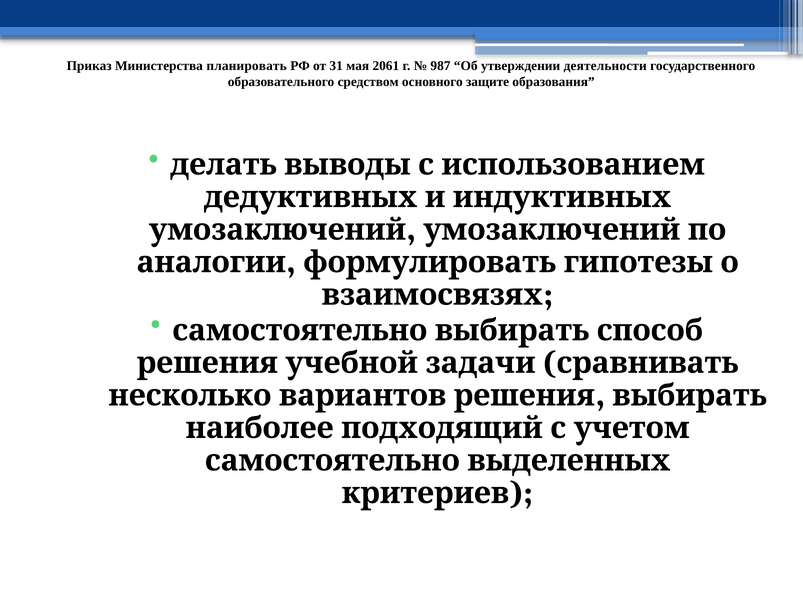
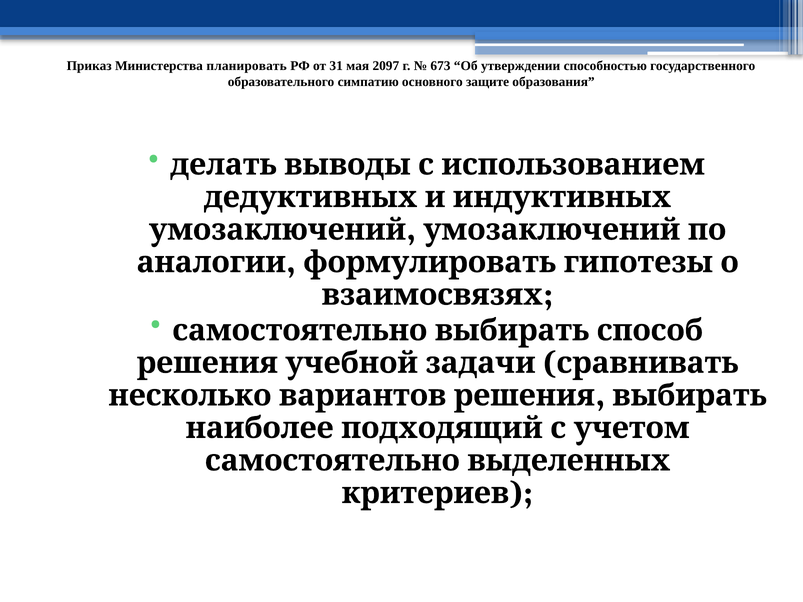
2061: 2061 -> 2097
987: 987 -> 673
деятельности: деятельности -> способностью
средством: средством -> симпатию
